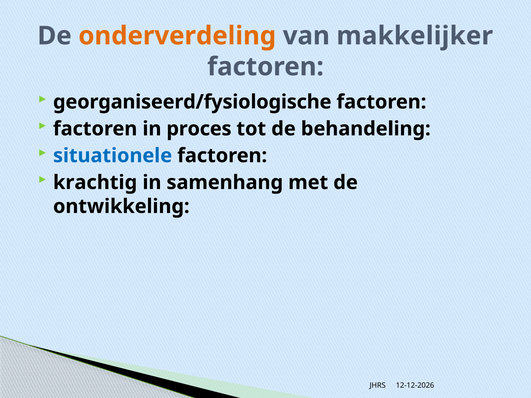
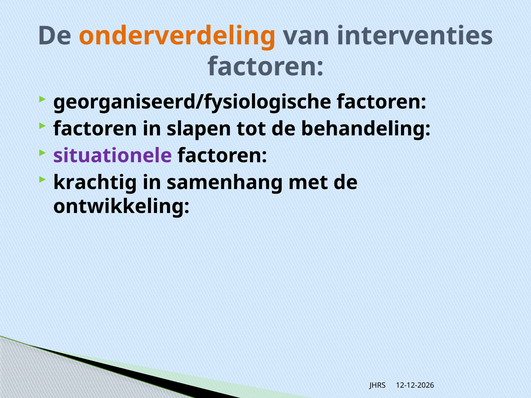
makkelijker: makkelijker -> interventies
proces: proces -> slapen
situationele colour: blue -> purple
